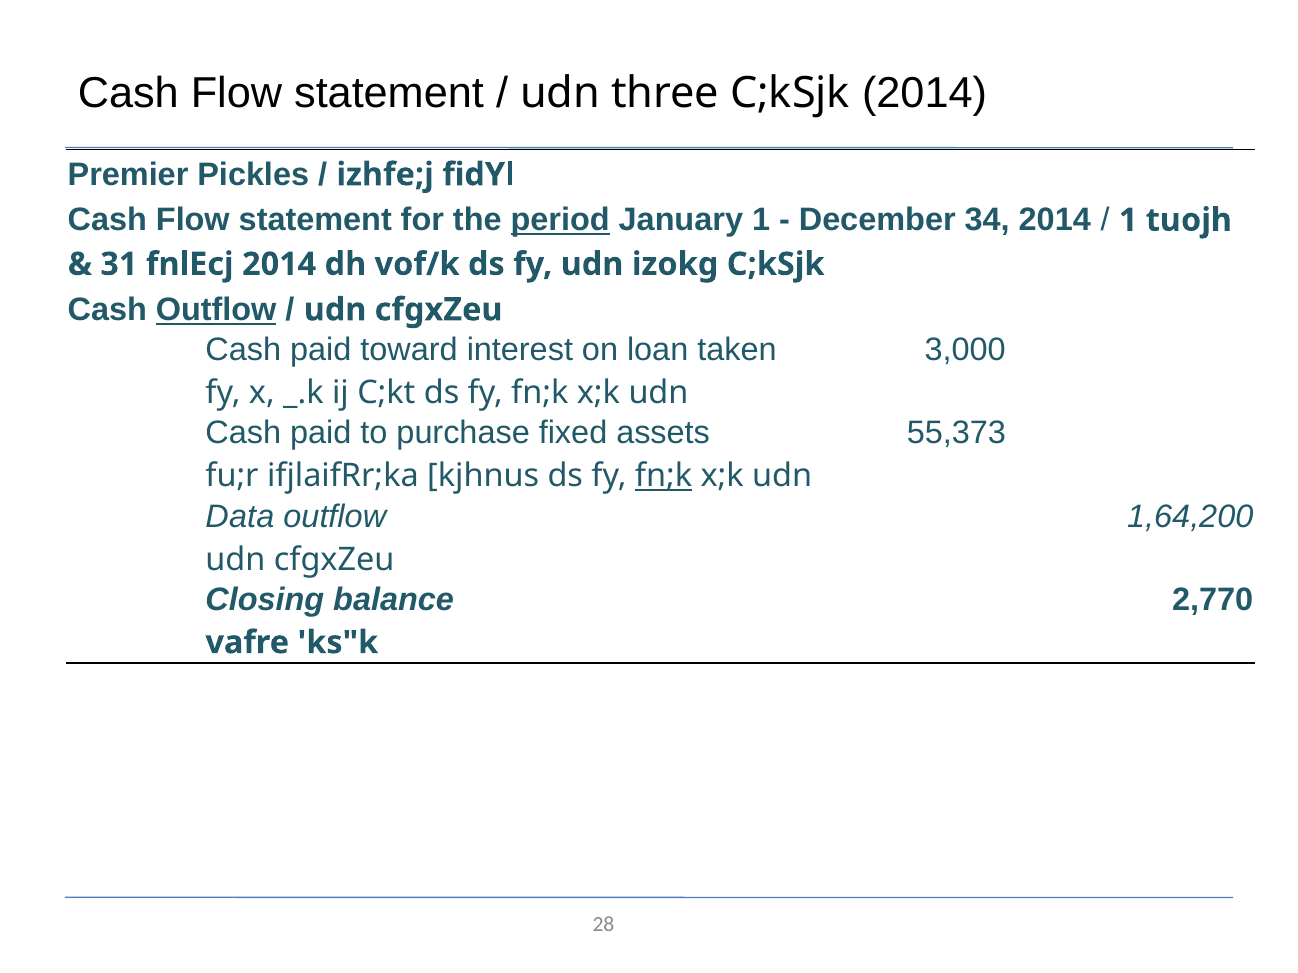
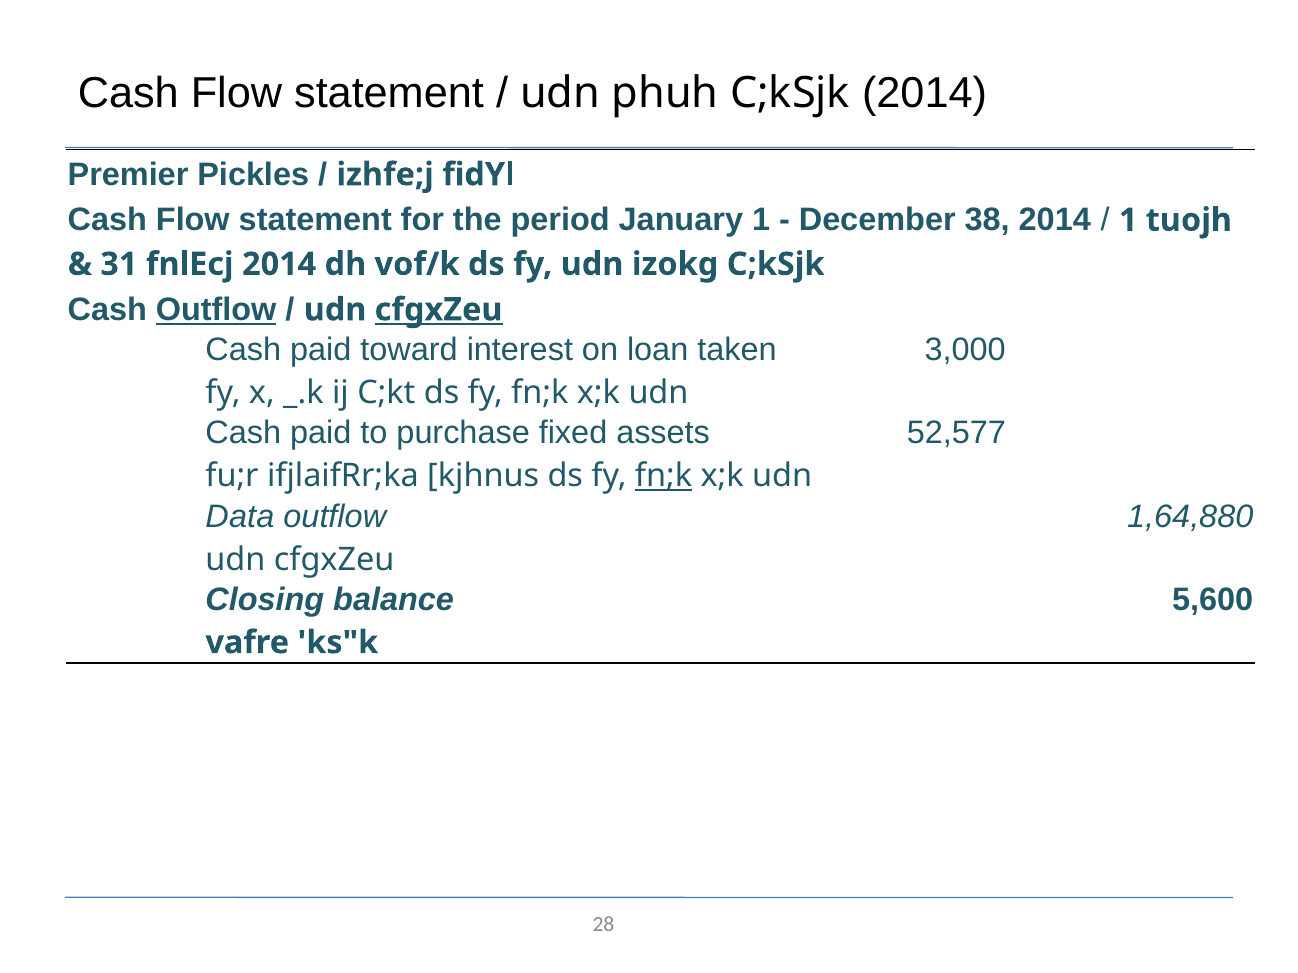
three: three -> phuh
period underline: present -> none
34: 34 -> 38
cfgxZeu at (439, 310) underline: none -> present
55,373: 55,373 -> 52,577
1,64,200: 1,64,200 -> 1,64,880
2,770: 2,770 -> 5,600
